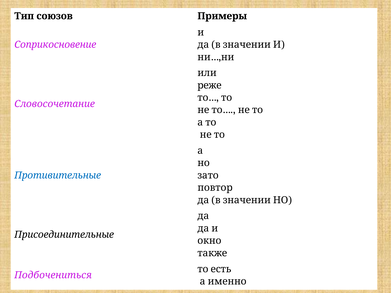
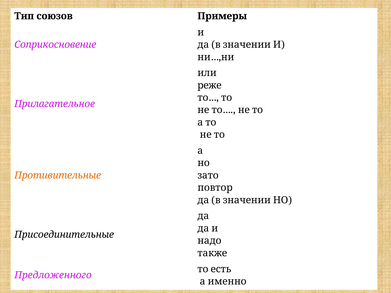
Словосочетание: Словосочетание -> Прилагательное
Противительные colour: blue -> orange
окно: окно -> надо
Подбочениться: Подбочениться -> Предложенного
